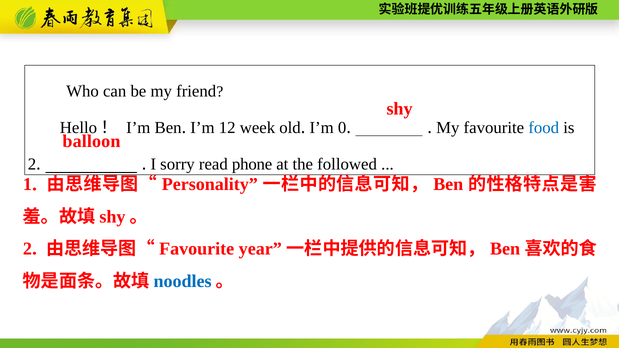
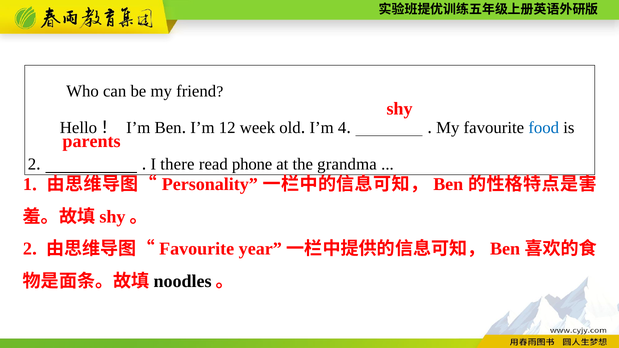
0: 0 -> 4
balloon: balloon -> parents
sorry: sorry -> there
followed: followed -> grandma
noodles colour: blue -> black
